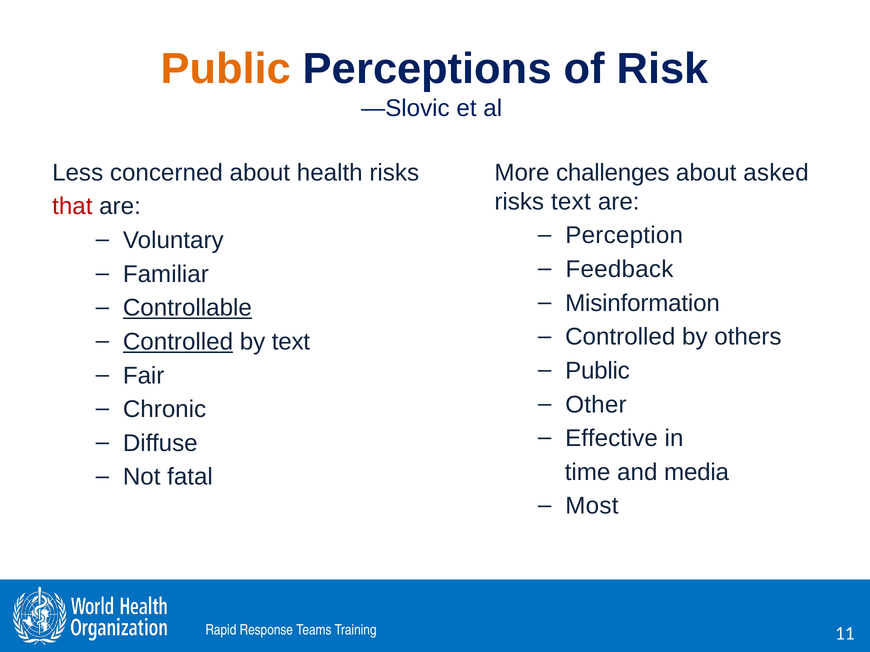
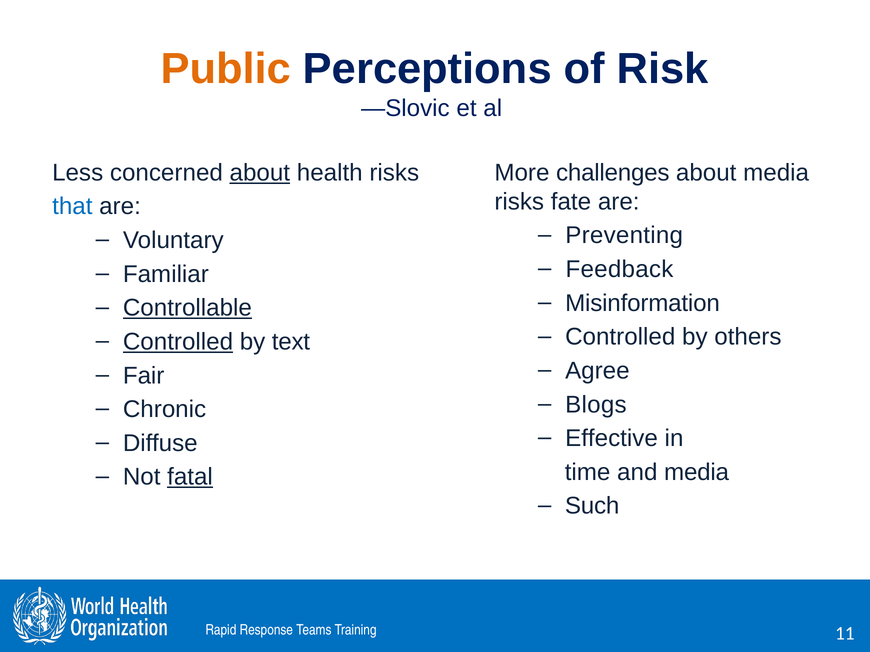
about at (260, 173) underline: none -> present
about asked: asked -> media
risks text: text -> fate
that colour: red -> blue
Perception: Perception -> Preventing
Public at (597, 371): Public -> Agree
Other: Other -> Blogs
fatal underline: none -> present
Most: Most -> Such
